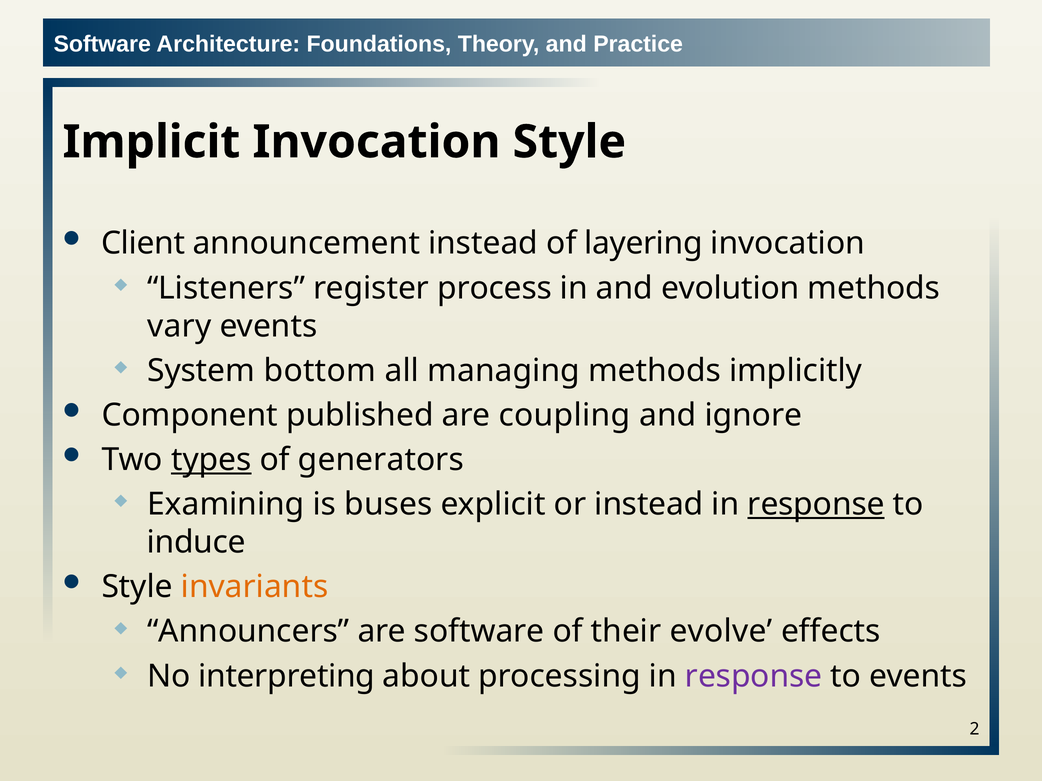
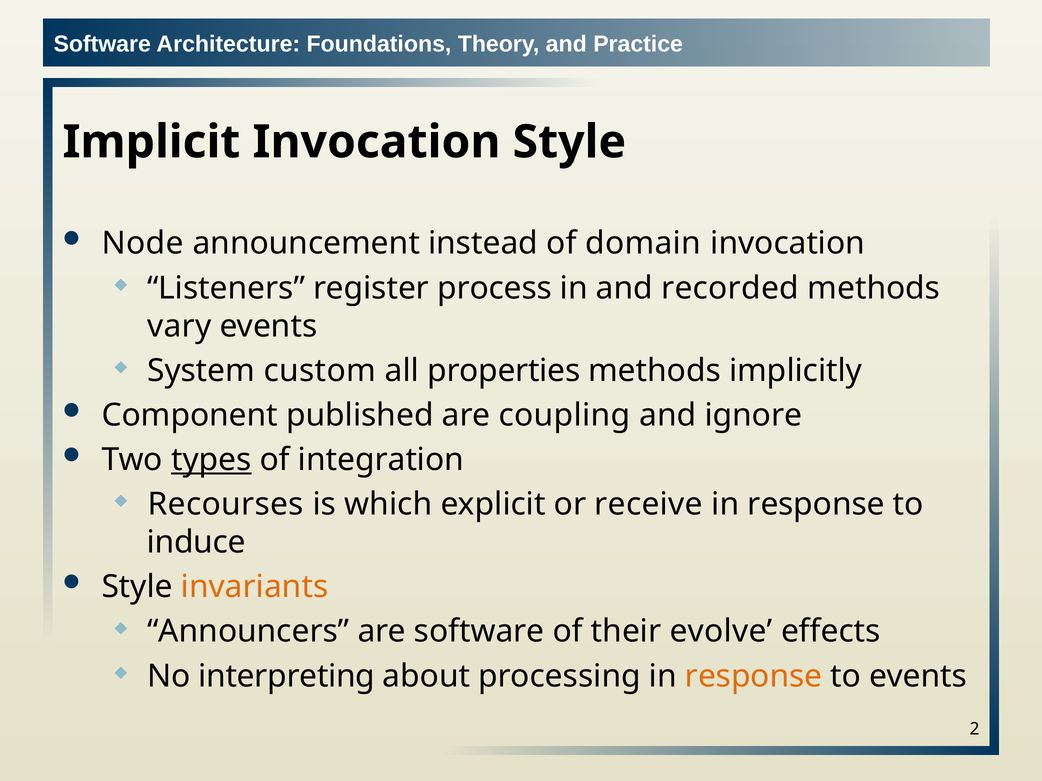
Client: Client -> Node
layering: layering -> domain
evolution: evolution -> recorded
bottom: bottom -> custom
managing: managing -> properties
generators: generators -> integration
Examining: Examining -> Recourses
buses: buses -> which
or instead: instead -> receive
response at (816, 505) underline: present -> none
response at (754, 676) colour: purple -> orange
